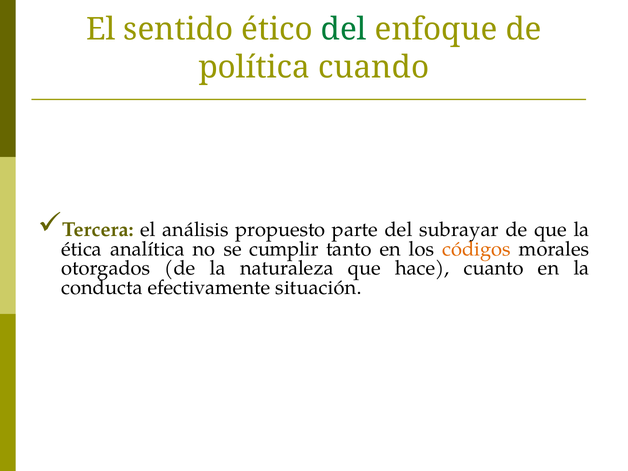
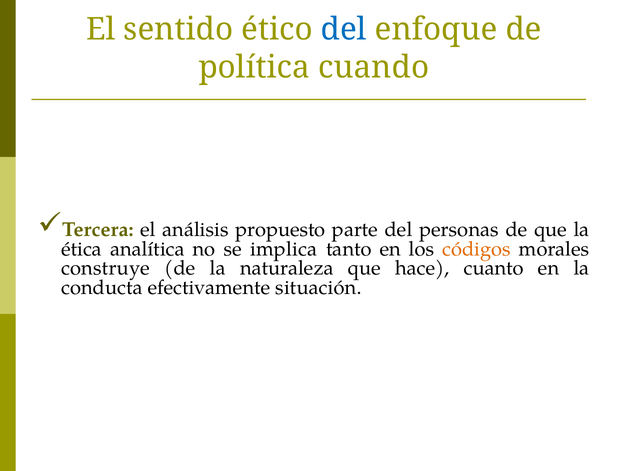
del at (344, 30) colour: green -> blue
subrayar: subrayar -> personas
cumplir: cumplir -> implica
otorgados: otorgados -> construye
